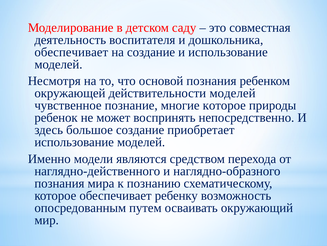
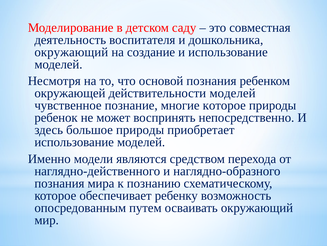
обеспечивает at (71, 52): обеспечивает -> окружающий
большое создание: создание -> природы
